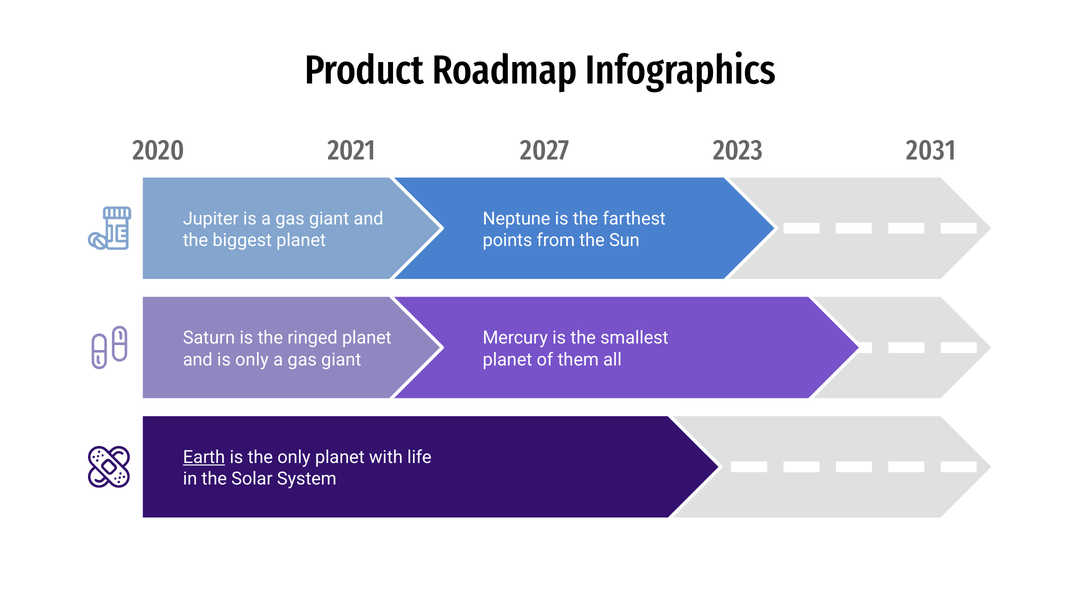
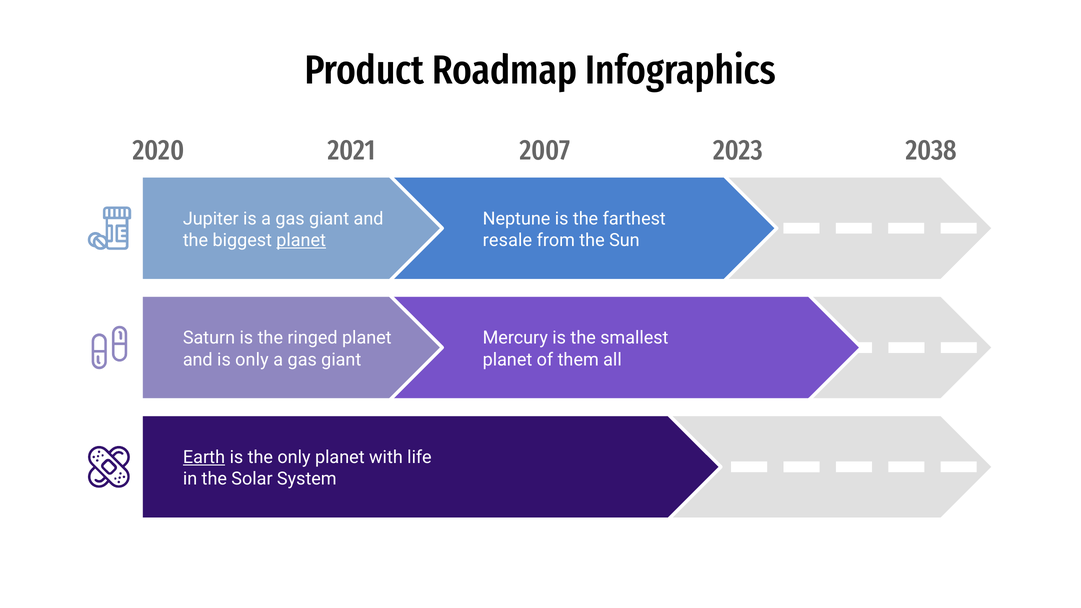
2027: 2027 -> 2007
2031: 2031 -> 2038
planet at (301, 240) underline: none -> present
points: points -> resale
